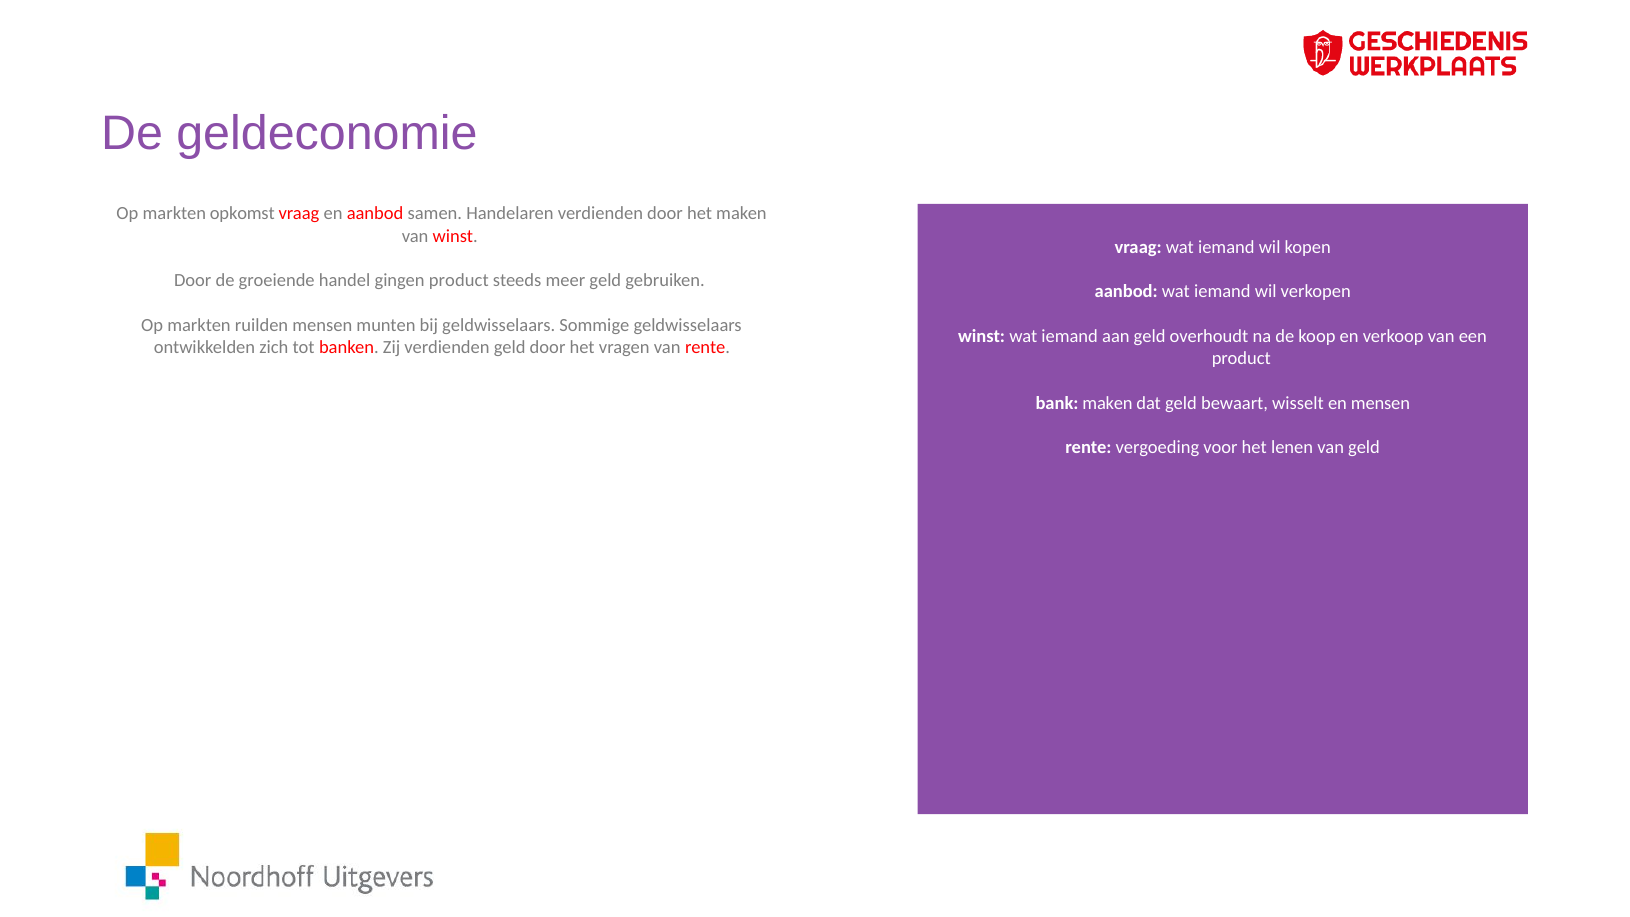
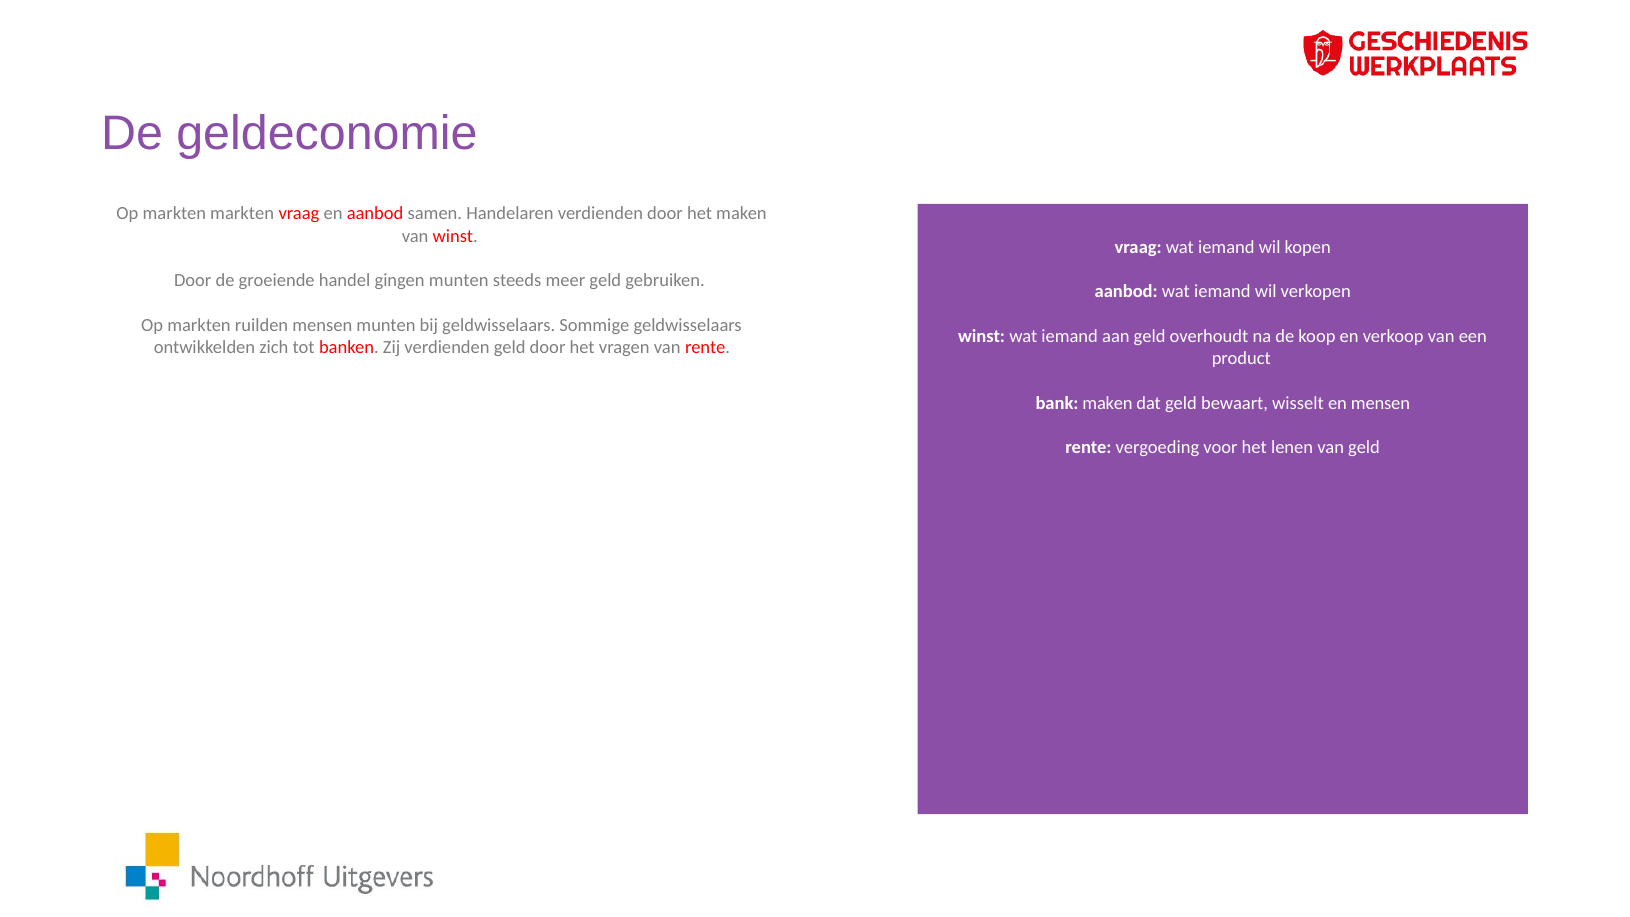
markten opkomst: opkomst -> markten
gingen product: product -> munten
